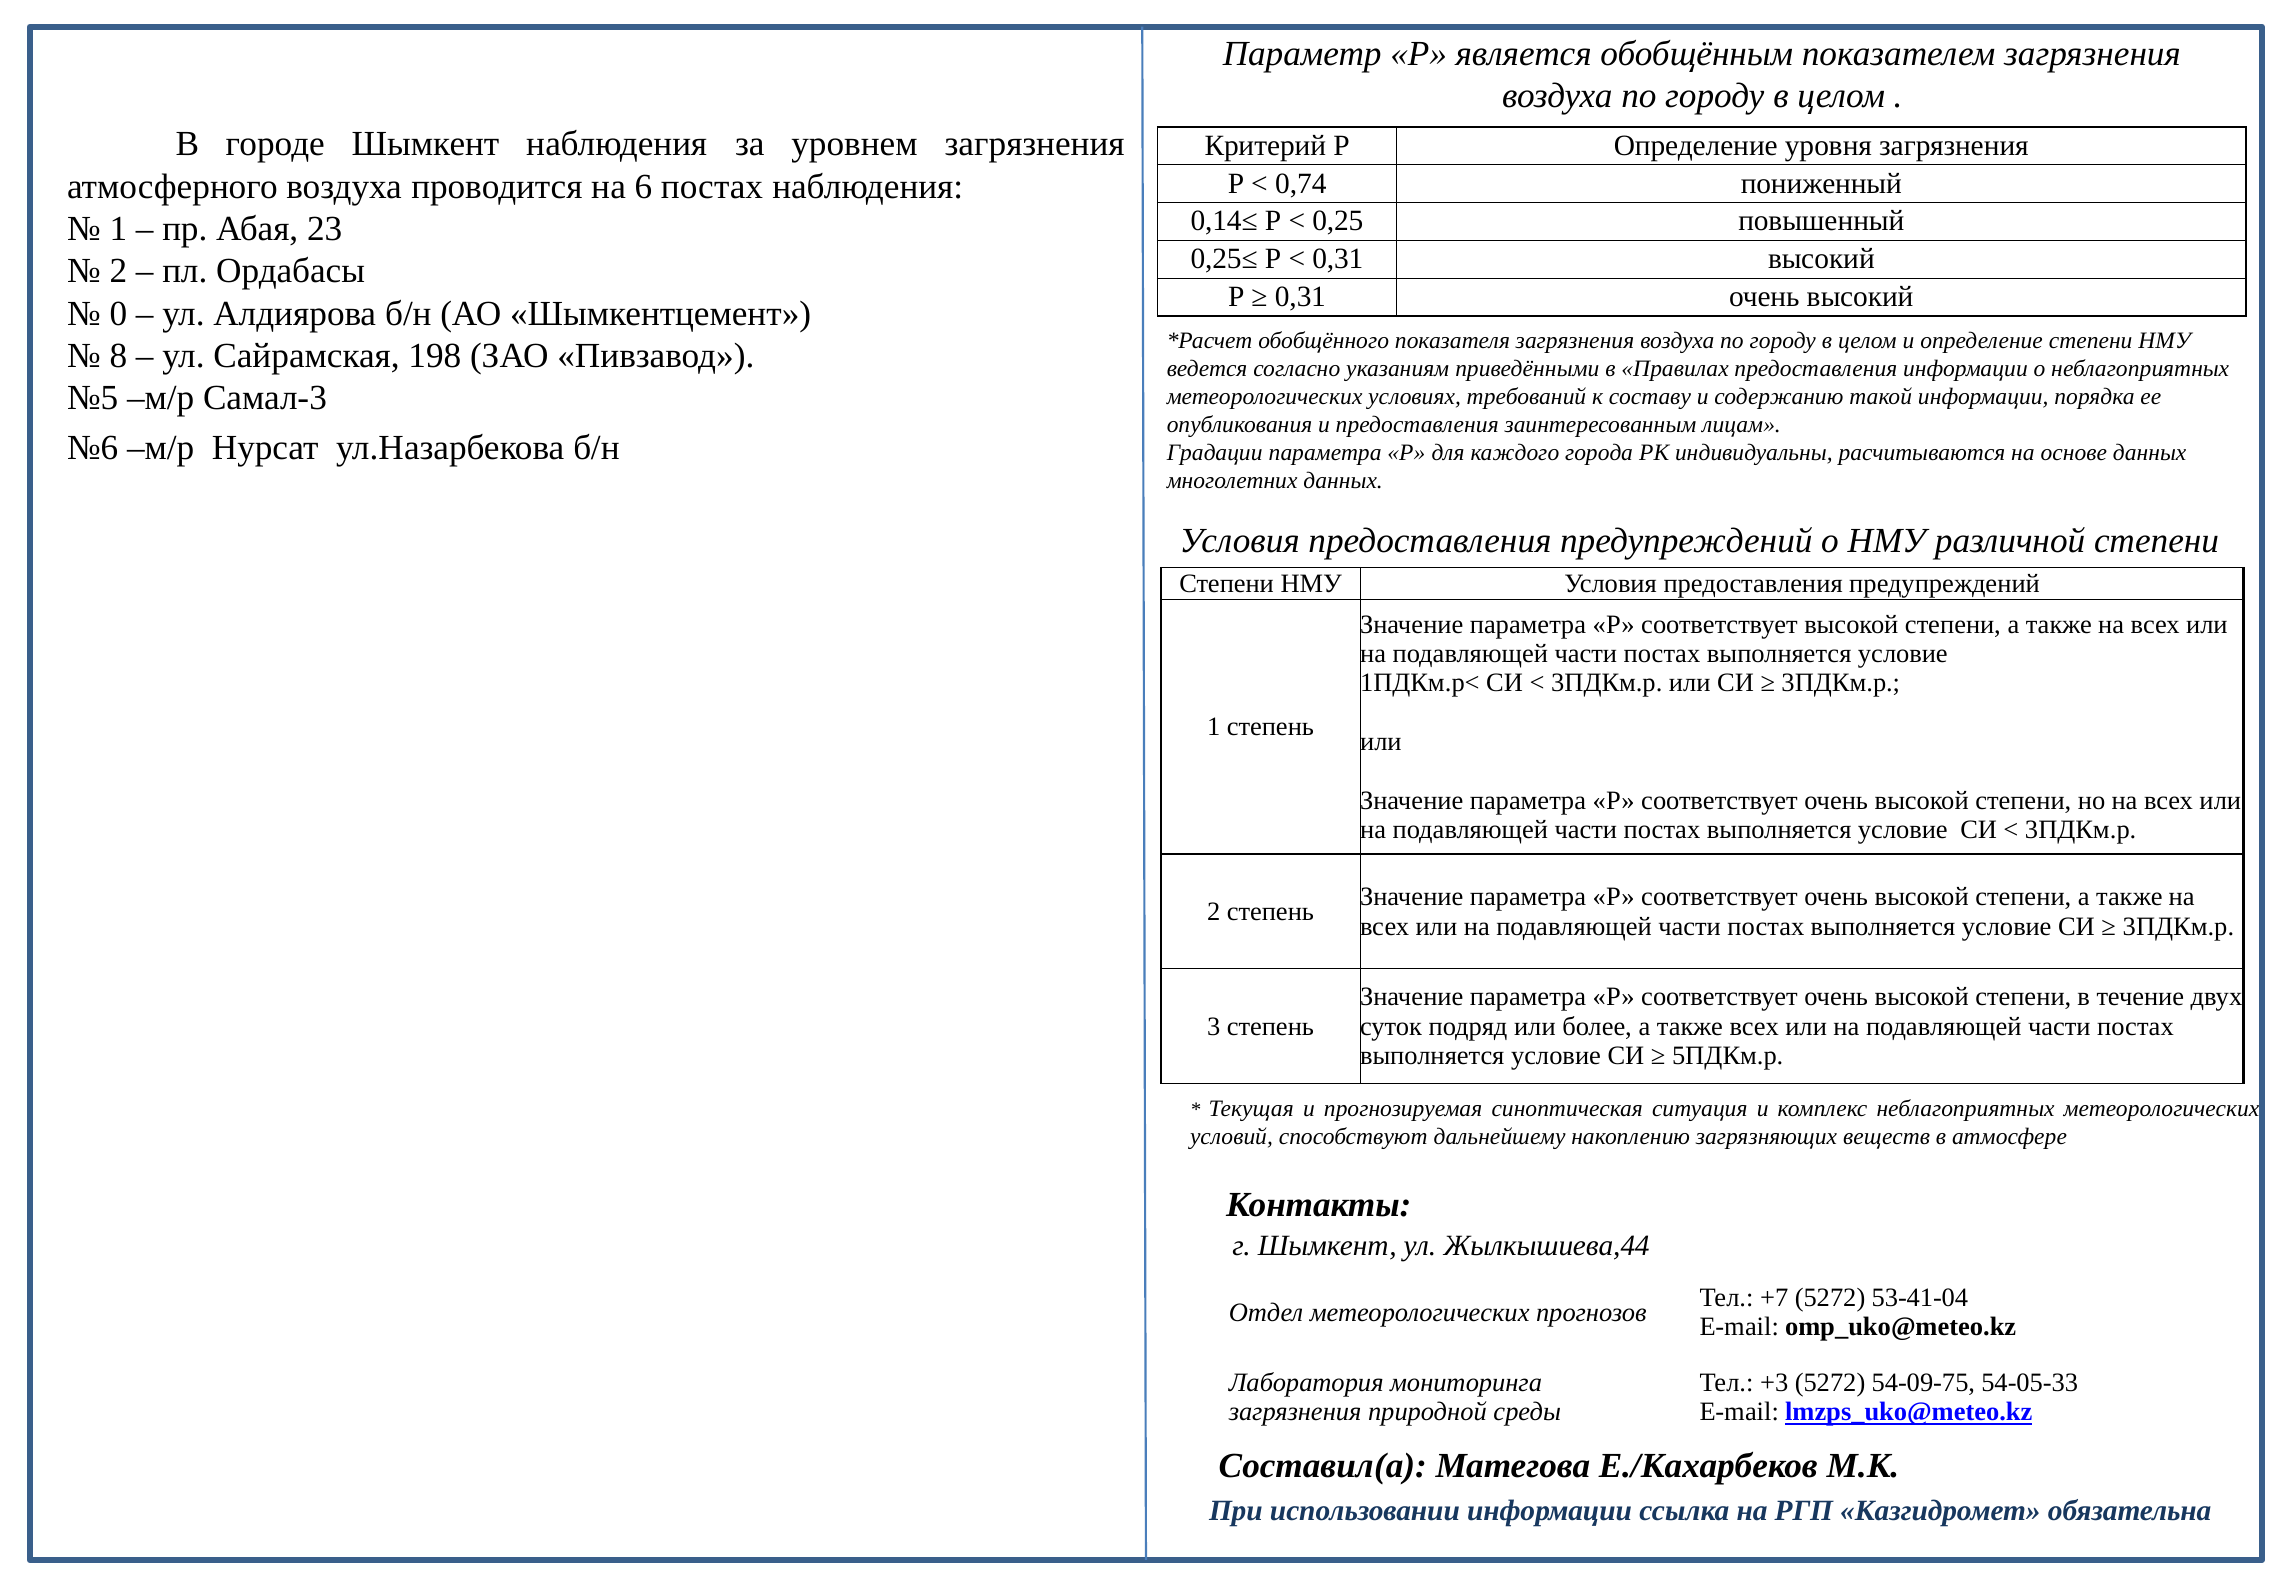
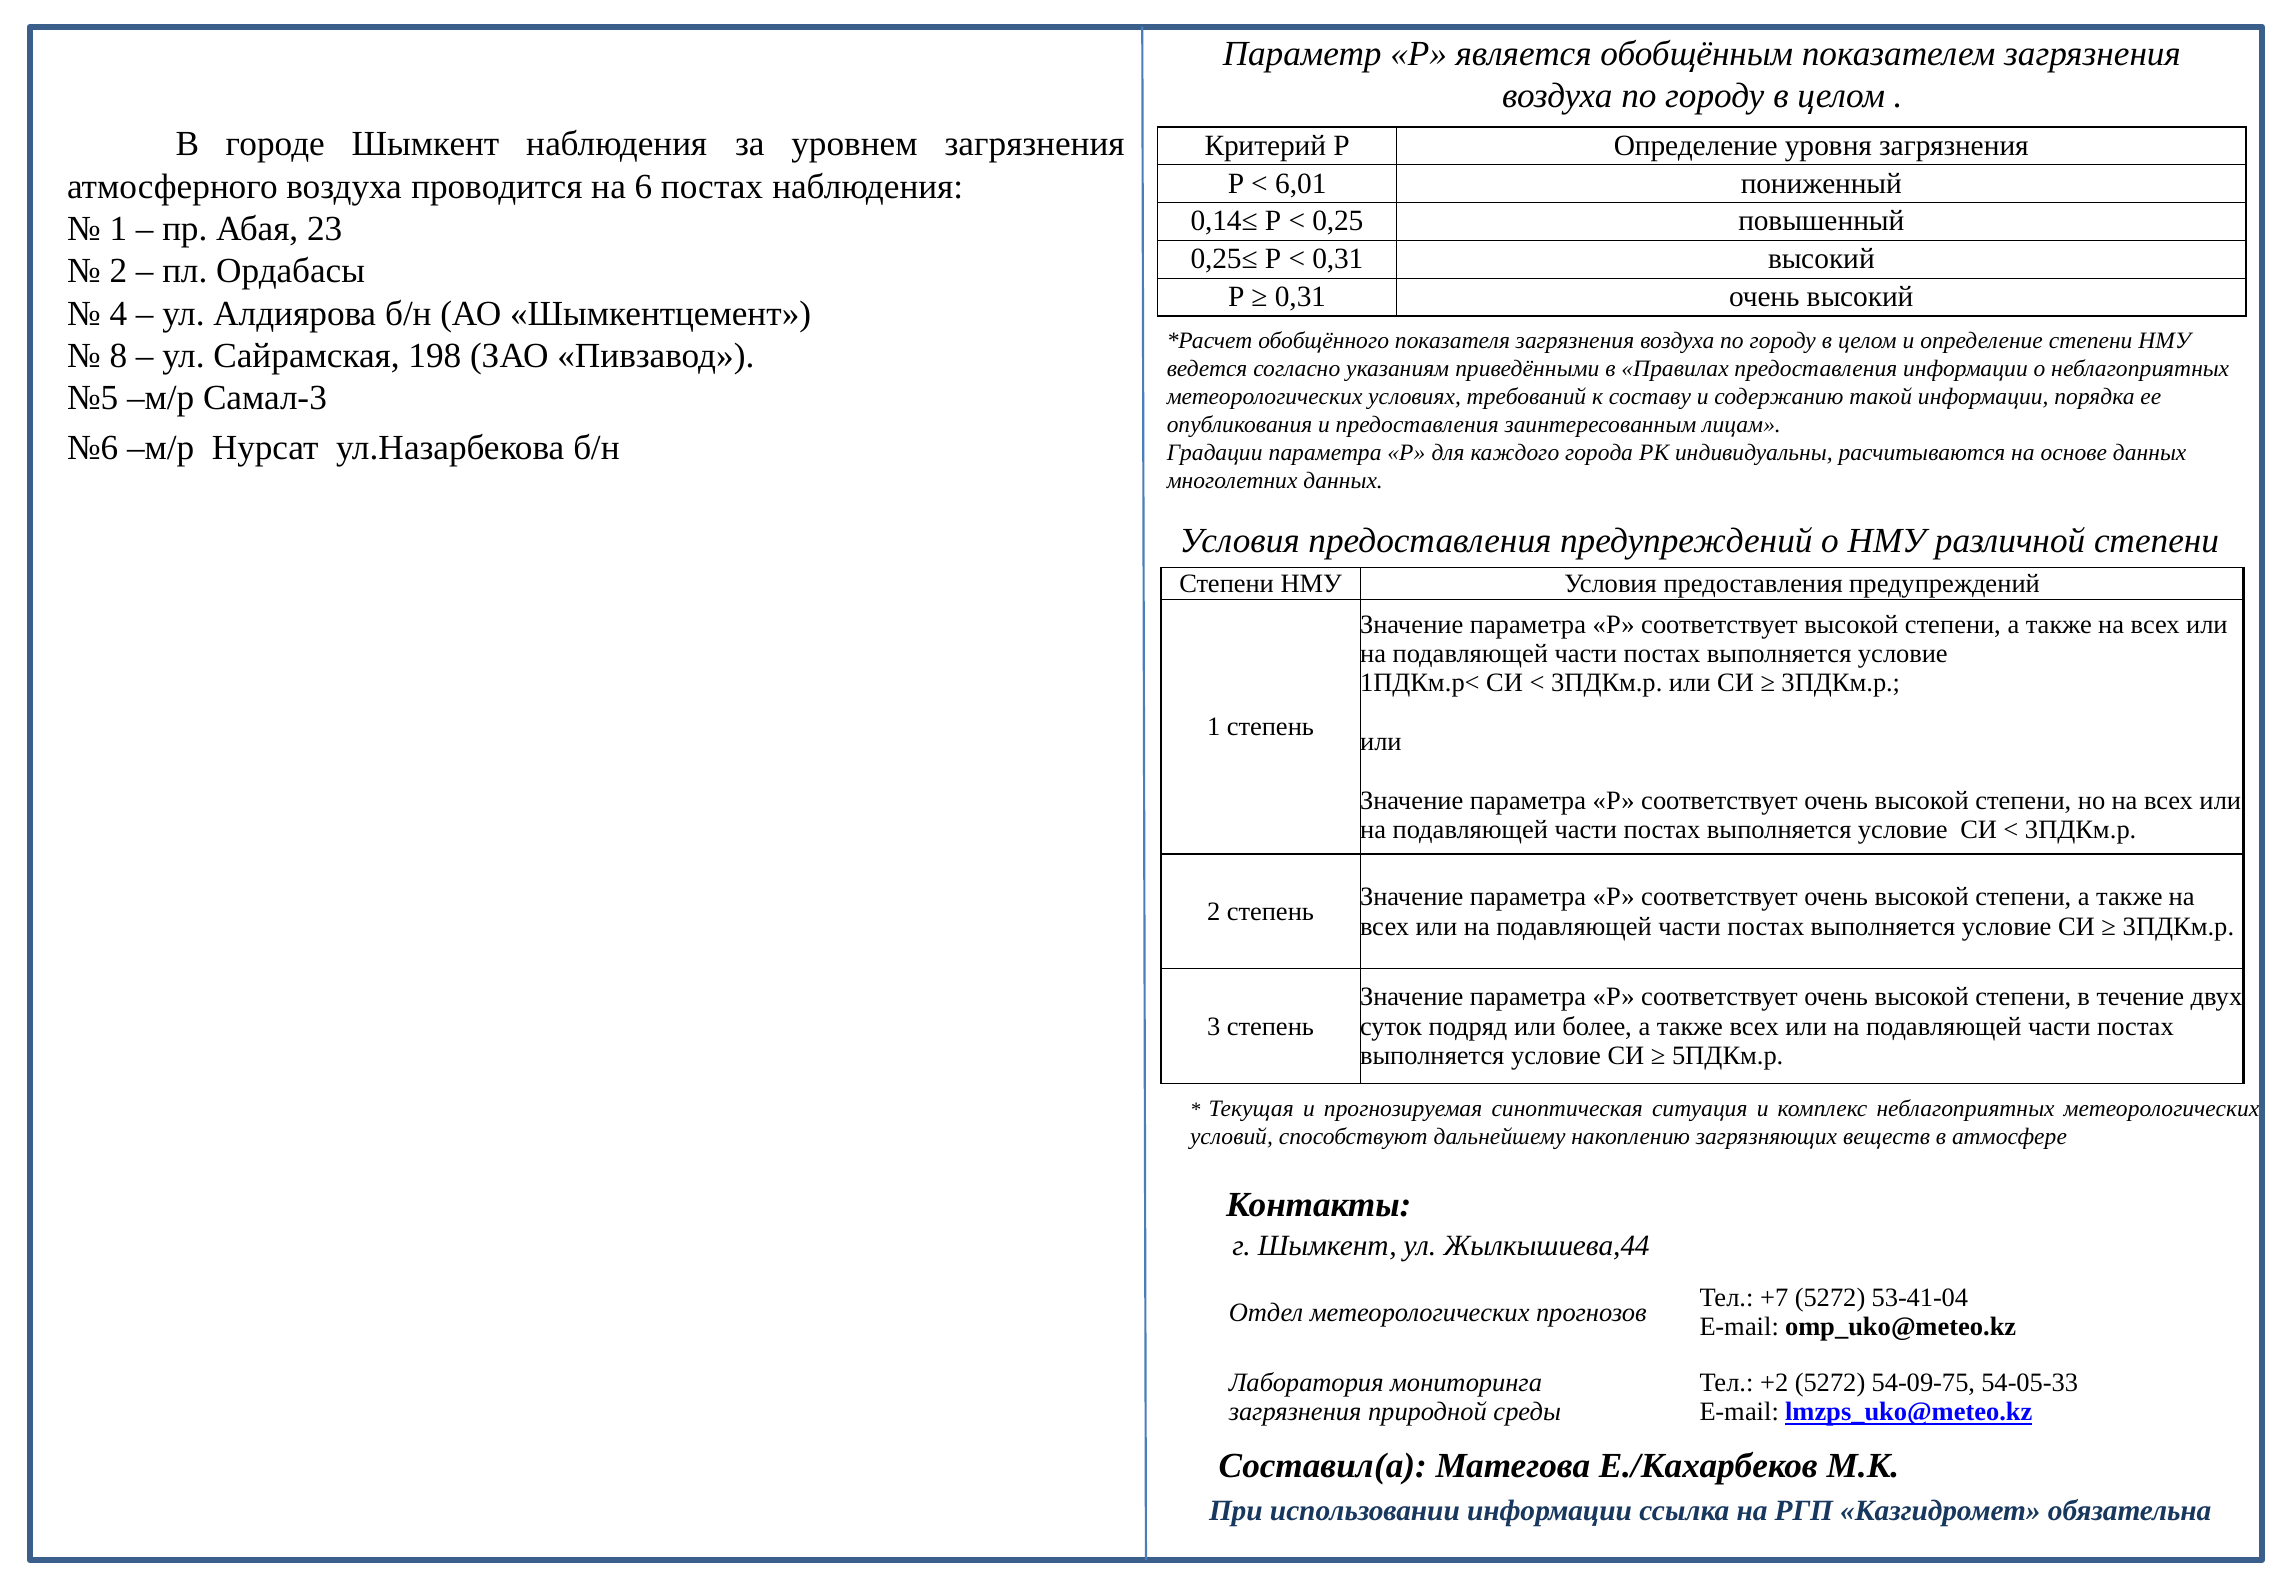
0,74: 0,74 -> 6,01
0: 0 -> 4
+3: +3 -> +2
